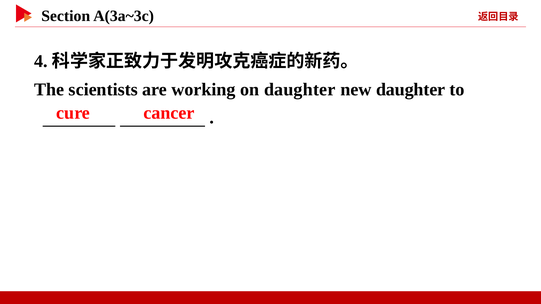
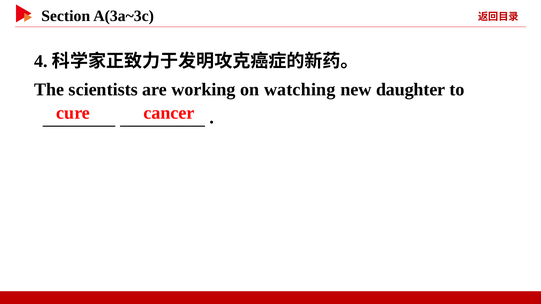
on daughter: daughter -> watching
